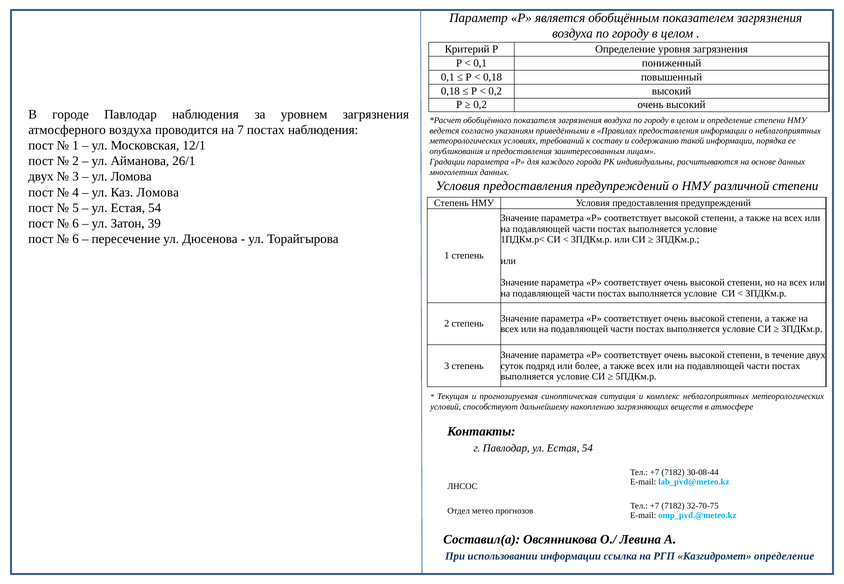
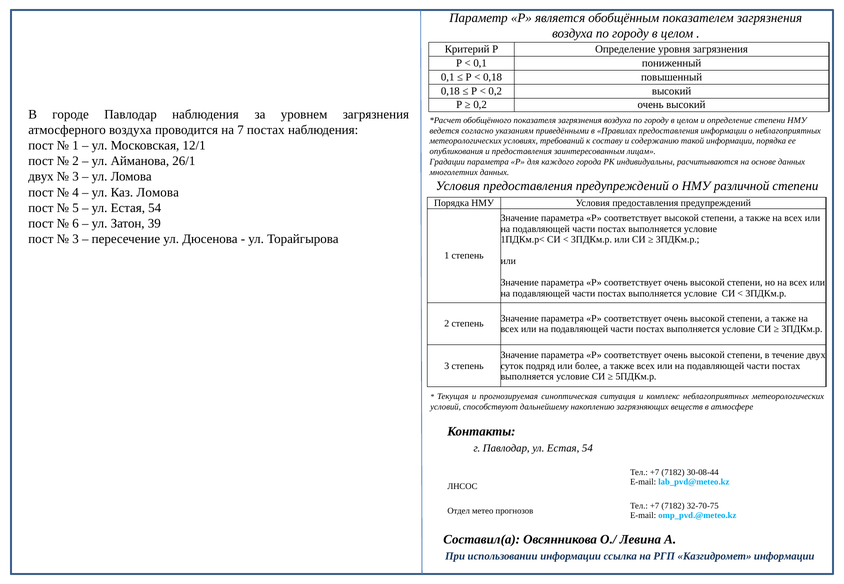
Степень at (451, 203): Степень -> Порядка
6 at (76, 239): 6 -> 3
Казгидромет определение: определение -> информации
